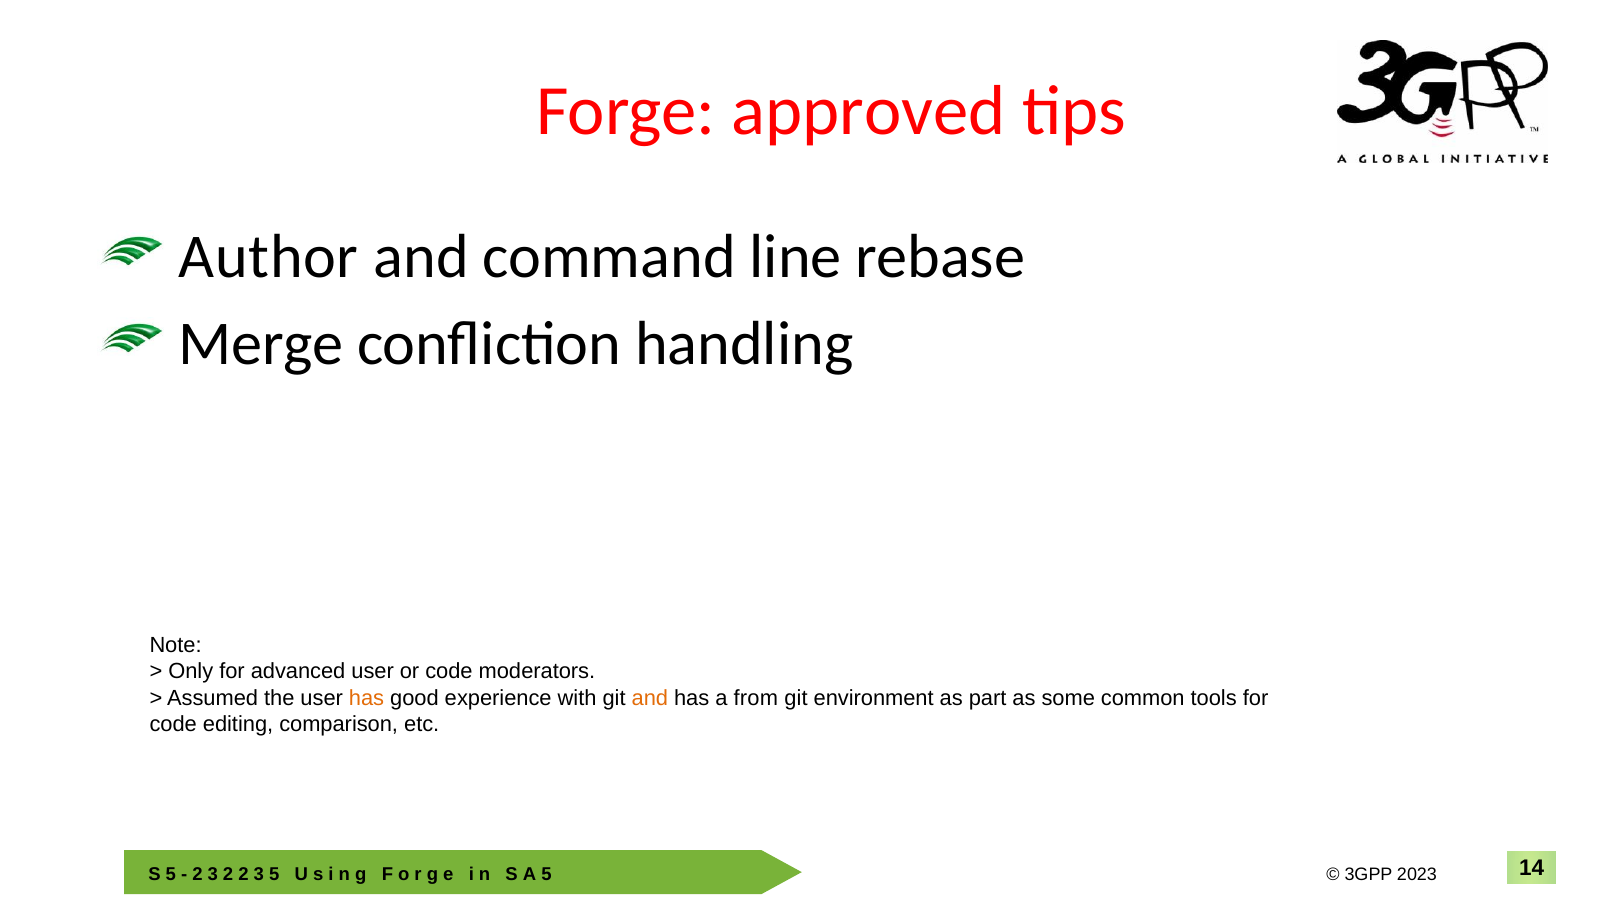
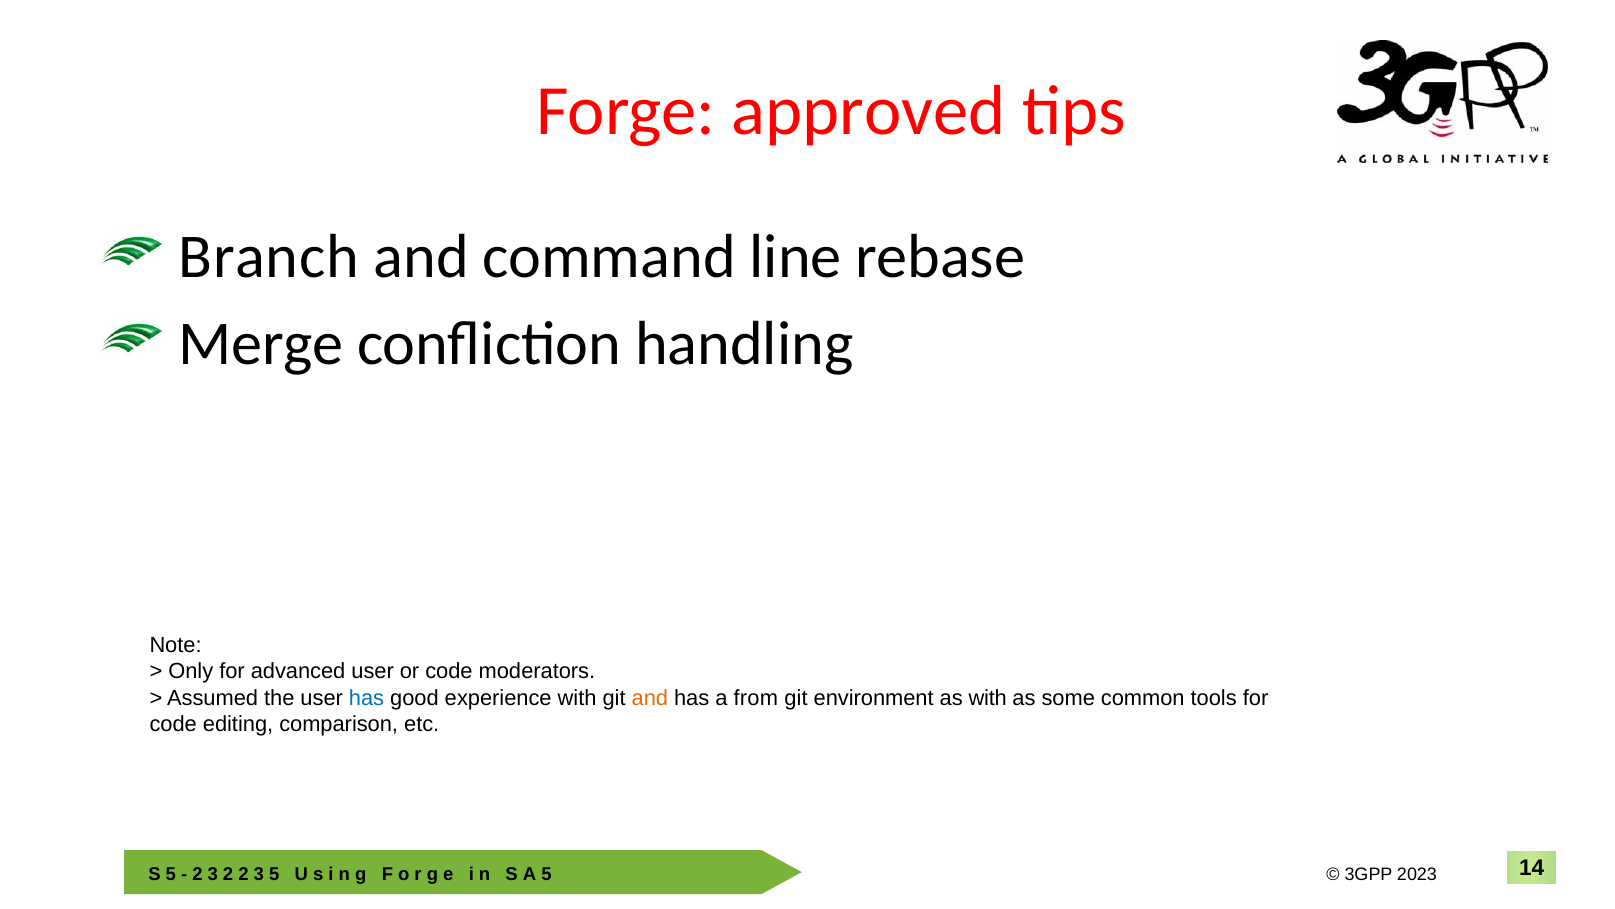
Author: Author -> Branch
has at (367, 697) colour: orange -> blue
as part: part -> with
